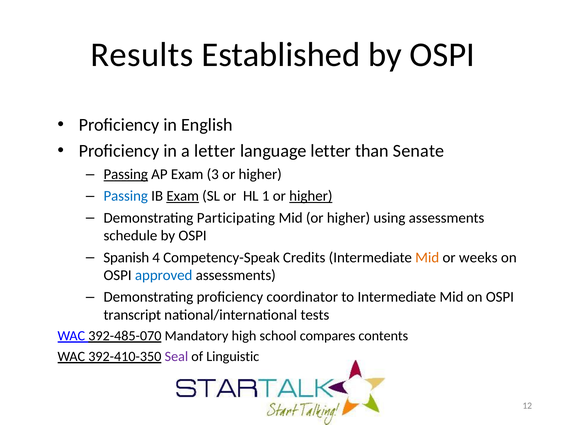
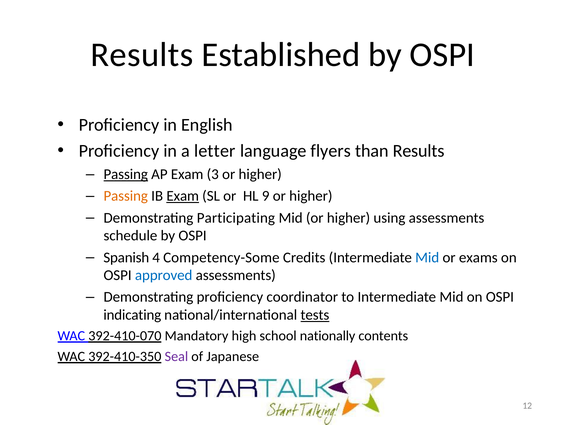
language letter: letter -> flyers
than Senate: Senate -> Results
Passing at (126, 196) colour: blue -> orange
1: 1 -> 9
higher at (311, 196) underline: present -> none
Competency-Speak: Competency-Speak -> Competency-Some
Mid at (427, 257) colour: orange -> blue
weeks: weeks -> exams
transcript: transcript -> indicating
tests underline: none -> present
392-485-070: 392-485-070 -> 392-410-070
compares: compares -> nationally
Linguistic: Linguistic -> Japanese
